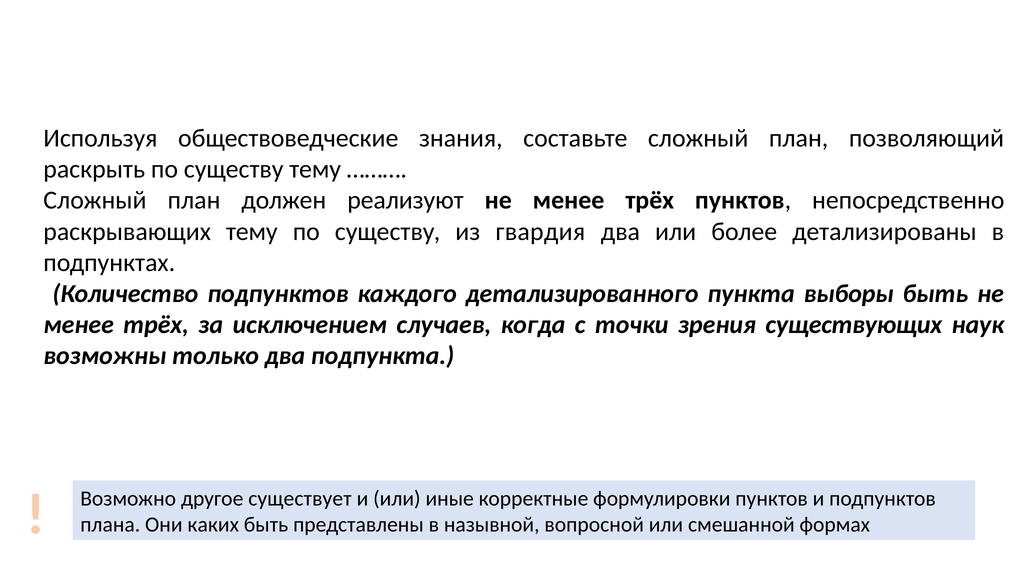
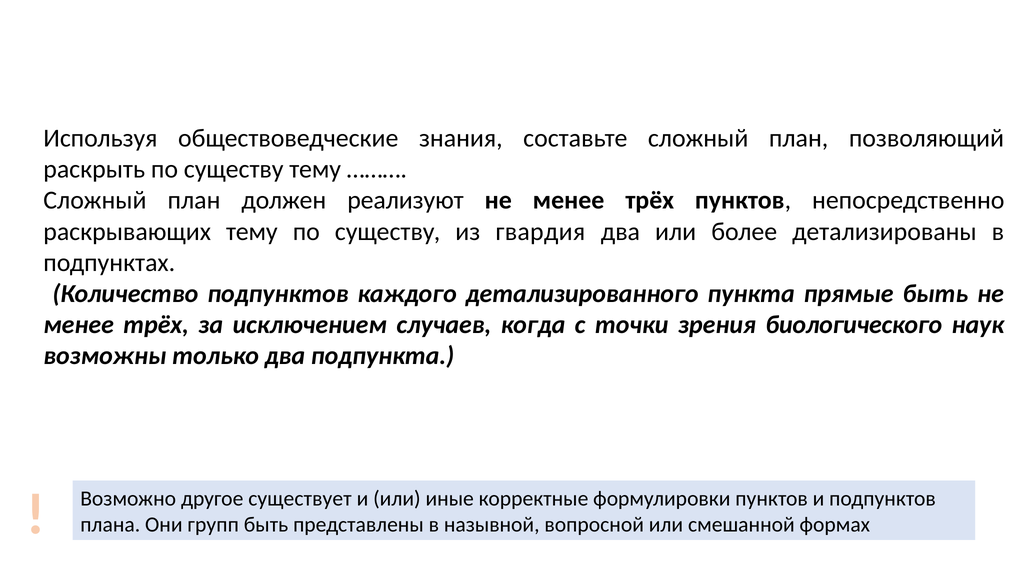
выборы: выборы -> прямые
существующих: существующих -> биологического
каких: каких -> групп
